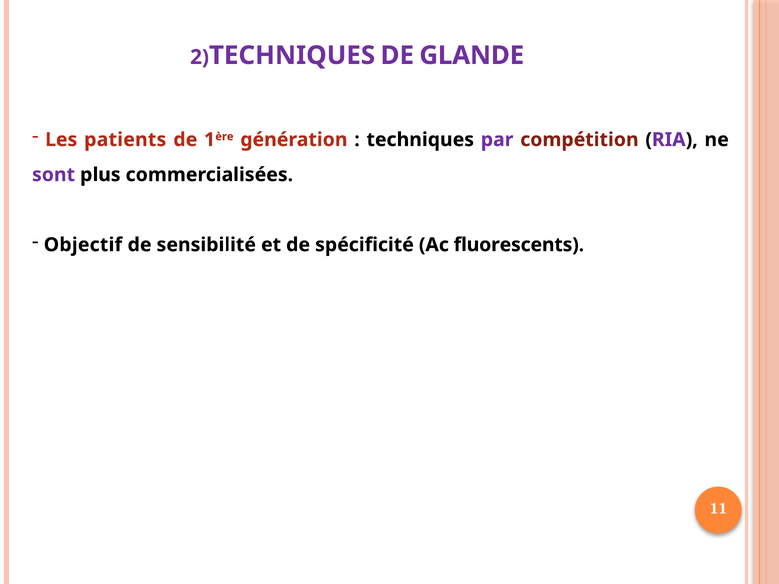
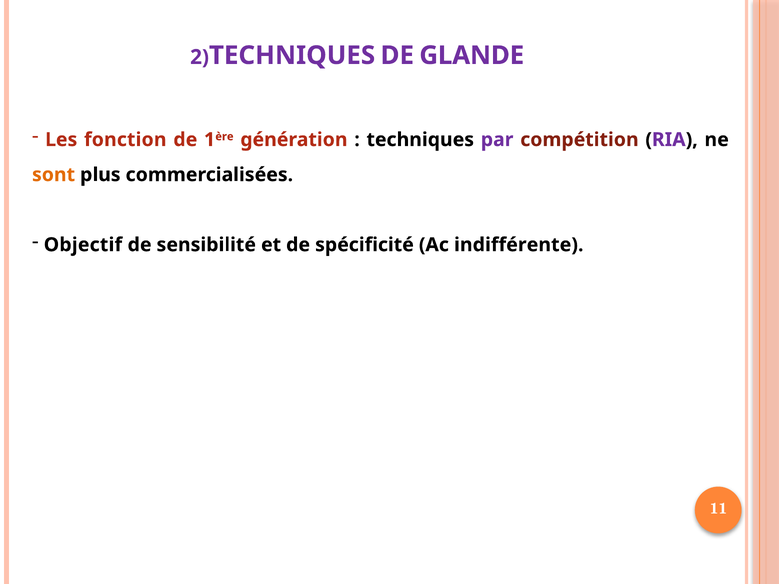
patients: patients -> fonction
sont colour: purple -> orange
fluorescents: fluorescents -> indifférente
